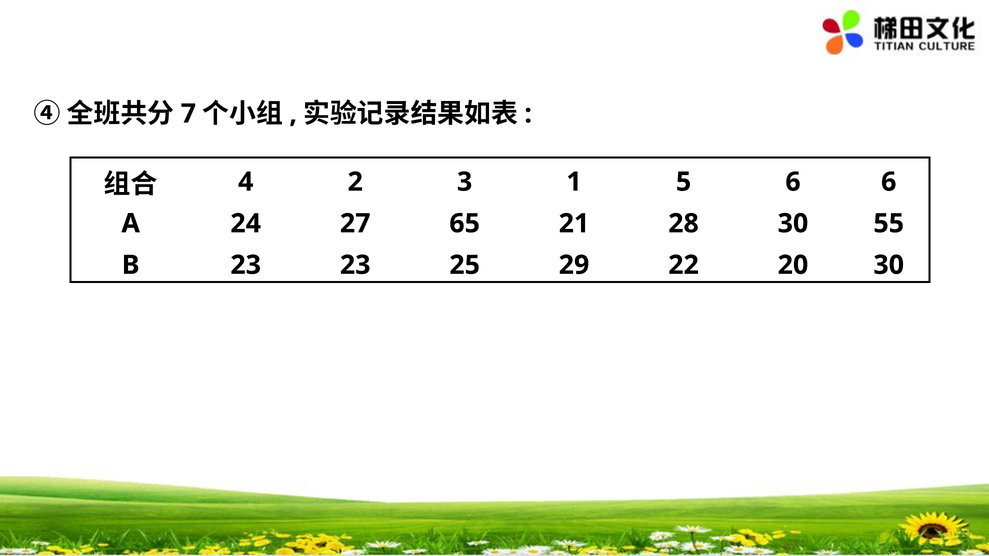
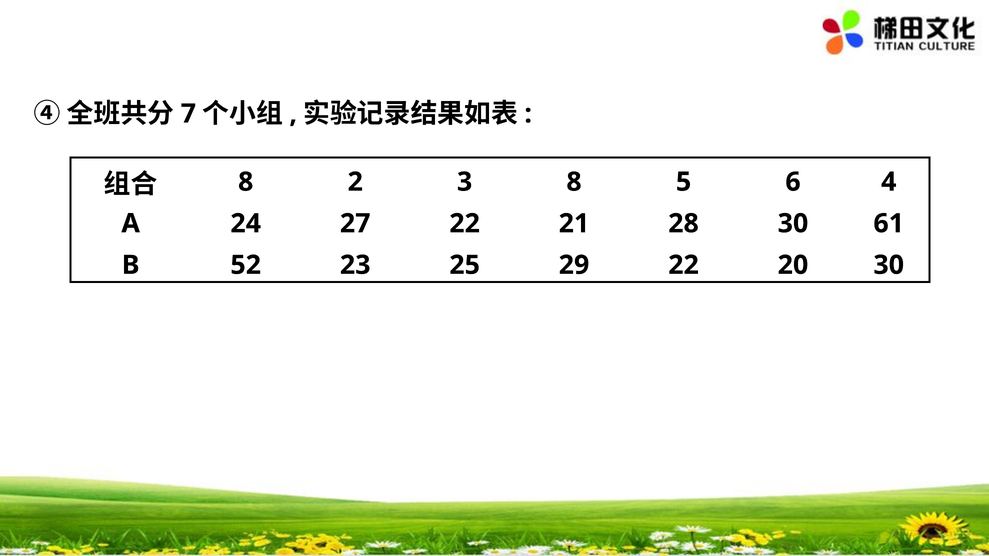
4 at (246, 182): 4 -> 8
3 1: 1 -> 8
6 6: 6 -> 4
27 65: 65 -> 22
55: 55 -> 61
B 23: 23 -> 52
